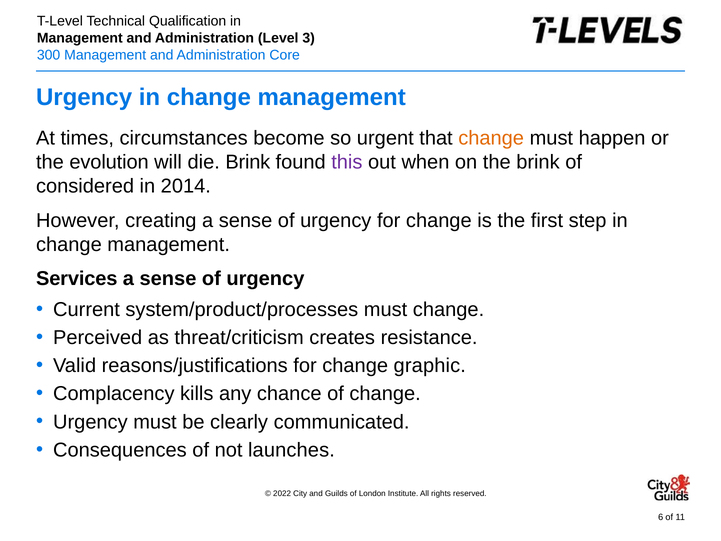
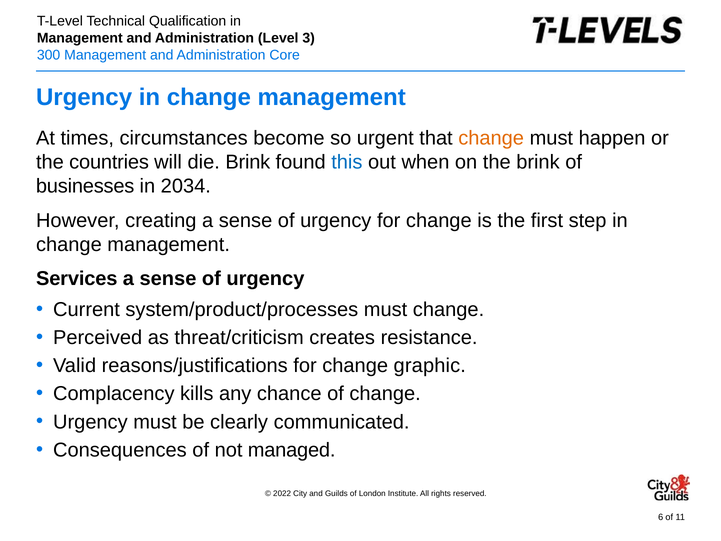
evolution: evolution -> countries
this colour: purple -> blue
considered: considered -> businesses
2014: 2014 -> 2034
launches: launches -> managed
